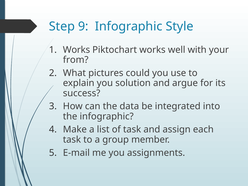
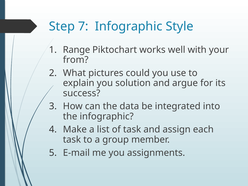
9: 9 -> 7
Works at (76, 50): Works -> Range
